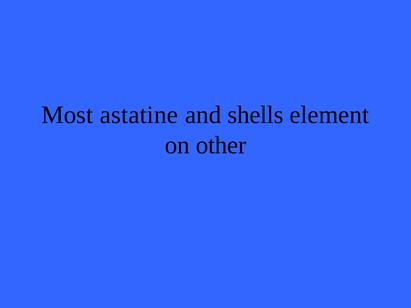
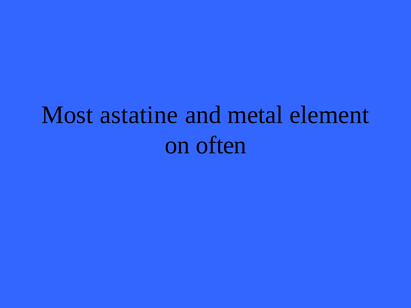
shells: shells -> metal
other: other -> often
